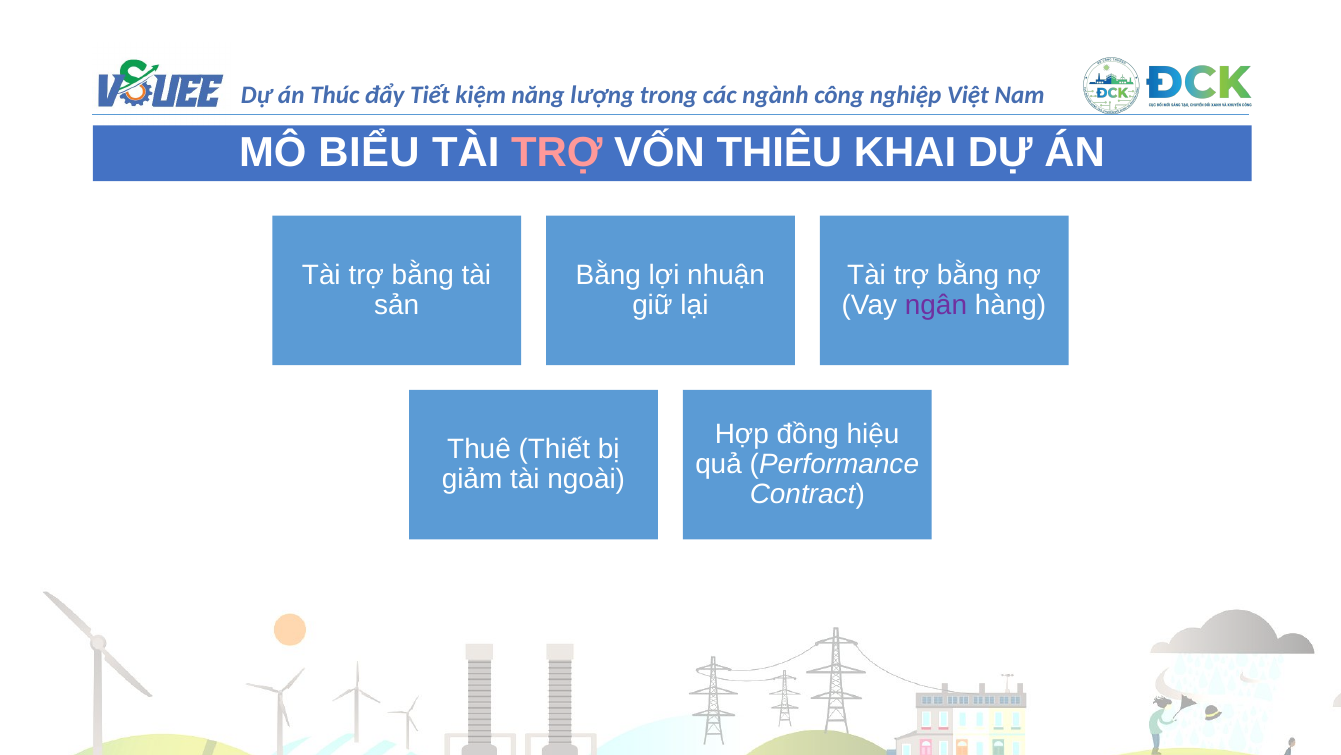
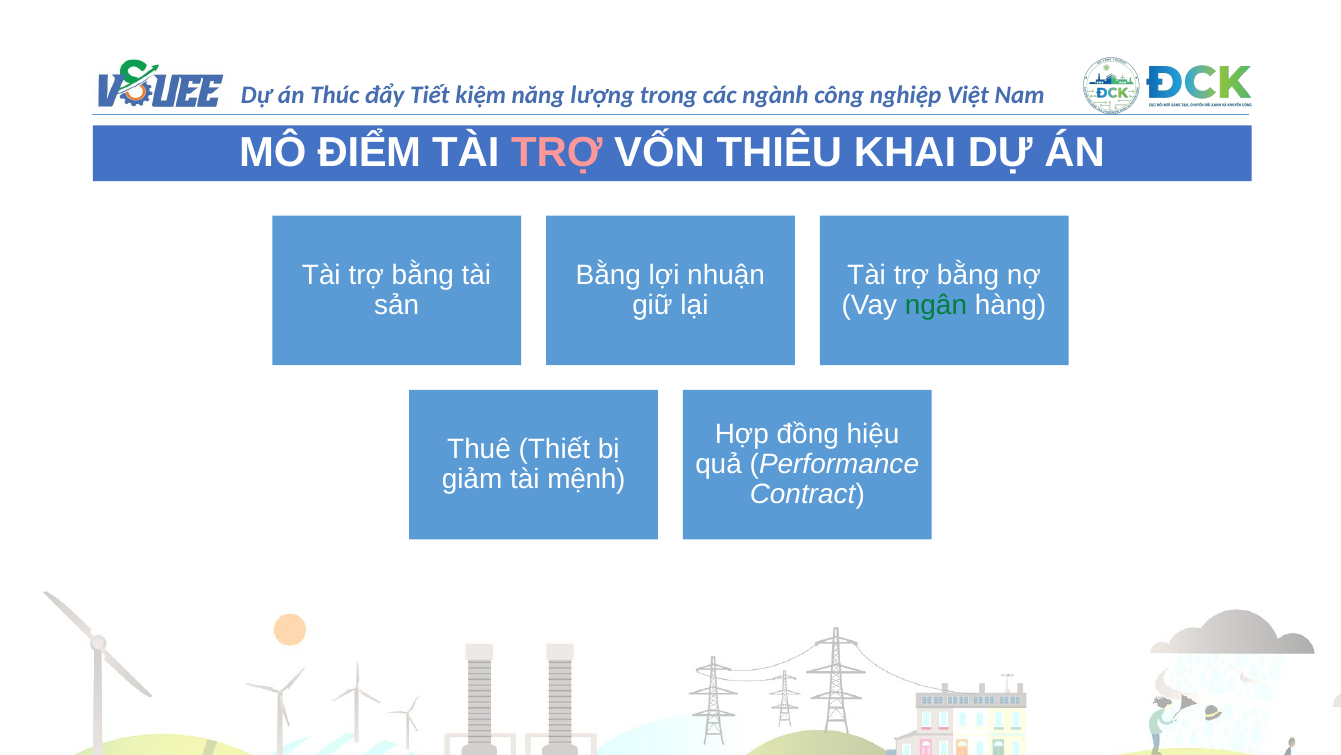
BIỂU: BIỂU -> ĐIỂM
ngân colour: purple -> green
ngoài: ngoài -> mệnh
